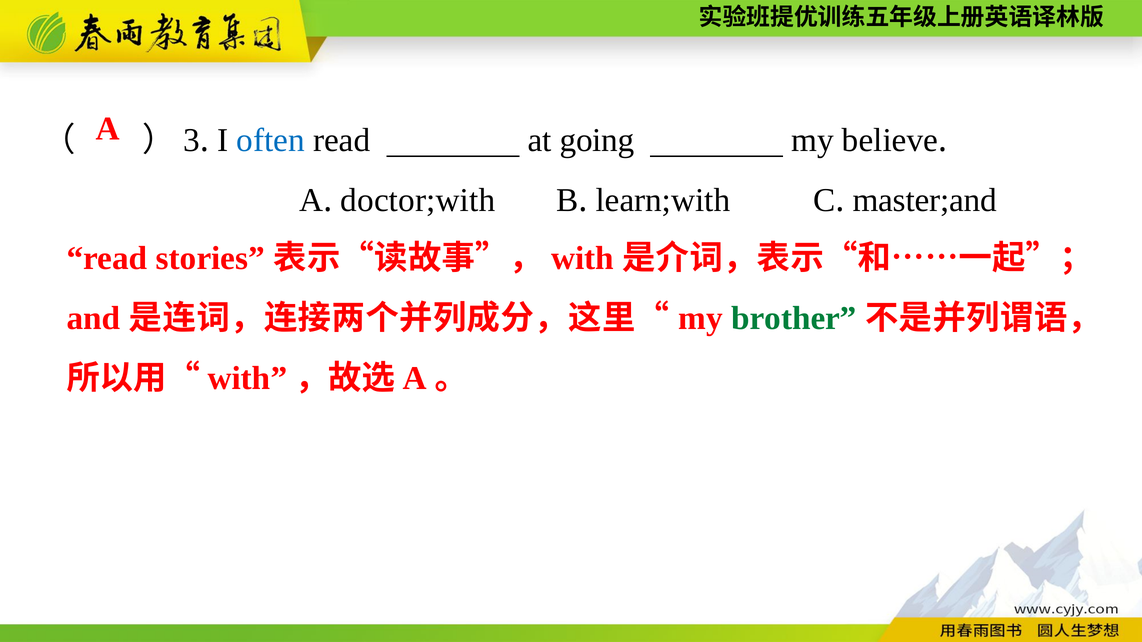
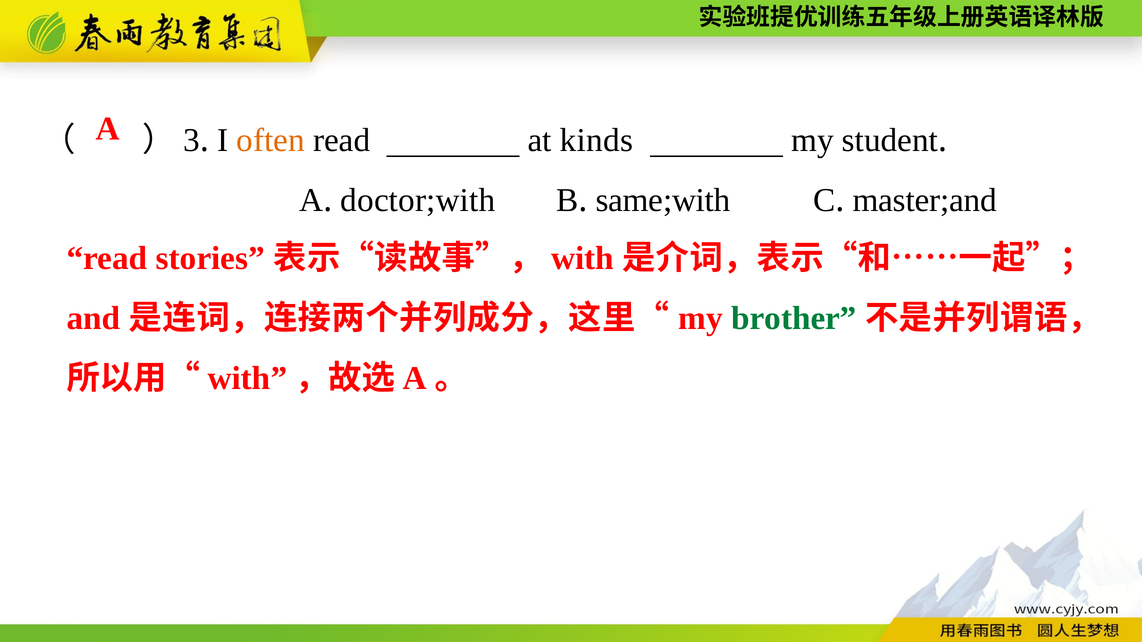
often colour: blue -> orange
going: going -> kinds
believe: believe -> student
learn;with: learn;with -> same;with
